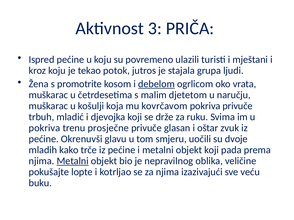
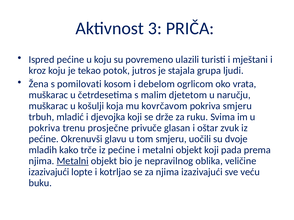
promotrite: promotrite -> pomilovati
debelom underline: present -> none
pokriva privuče: privuče -> smjeru
pokušajte at (49, 172): pokušajte -> izazivajući
